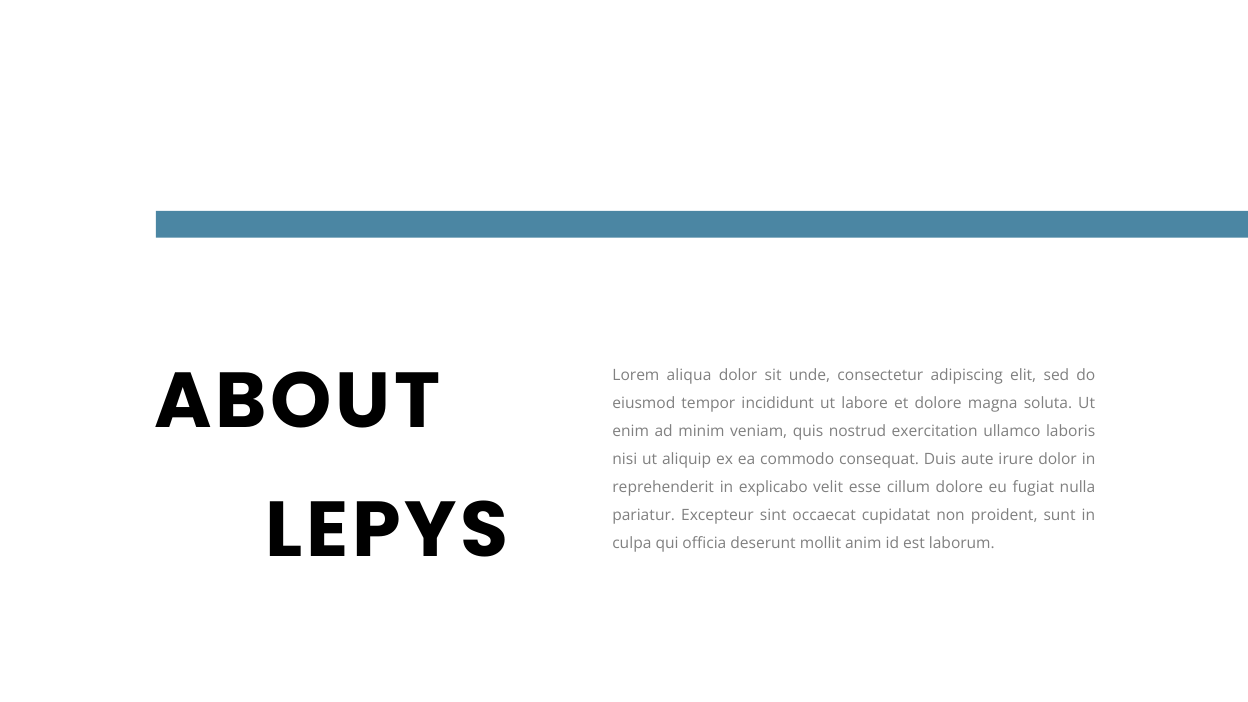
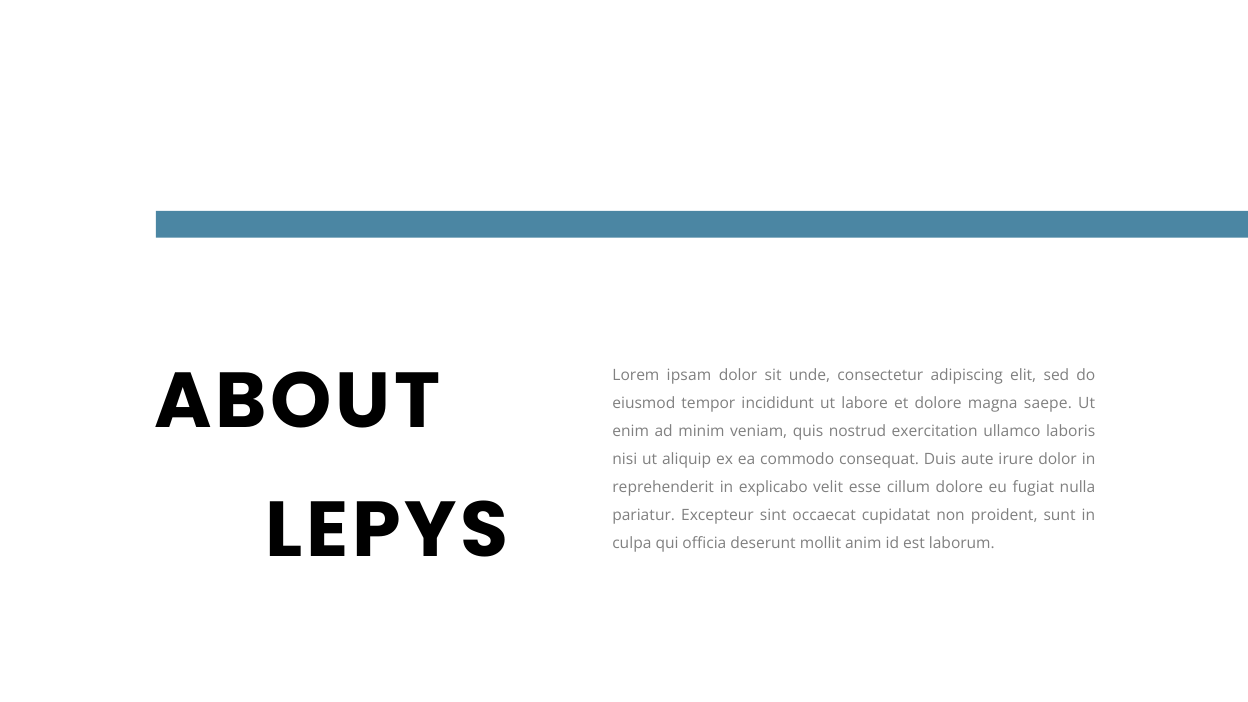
aliqua: aliqua -> ipsam
soluta: soluta -> saepe
